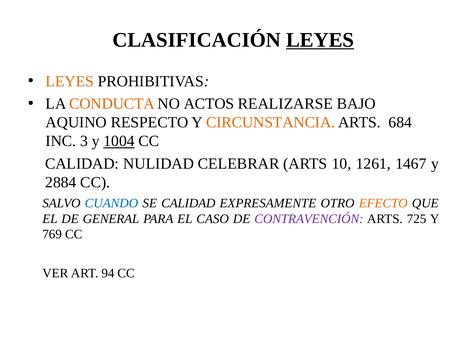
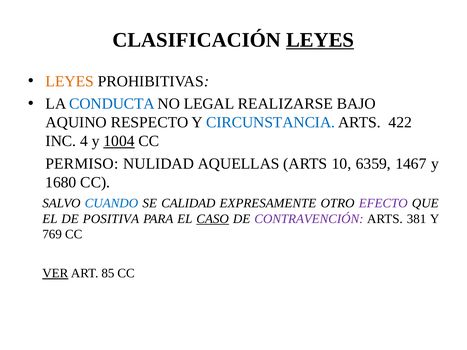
CONDUCTA colour: orange -> blue
ACTOS: ACTOS -> LEGAL
CIRCUNSTANCIA colour: orange -> blue
684: 684 -> 422
3: 3 -> 4
CALIDAD at (82, 164): CALIDAD -> PERMISO
CELEBRAR: CELEBRAR -> AQUELLAS
1261: 1261 -> 6359
2884: 2884 -> 1680
EFECTO colour: orange -> purple
GENERAL: GENERAL -> POSITIVA
CASO underline: none -> present
725: 725 -> 381
VER underline: none -> present
94: 94 -> 85
